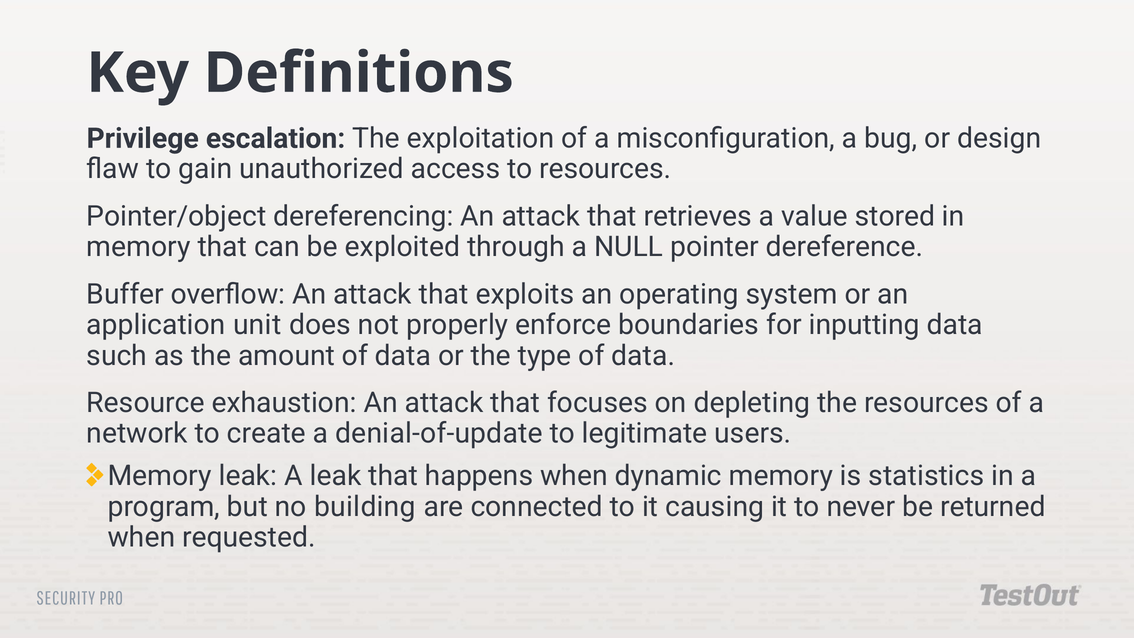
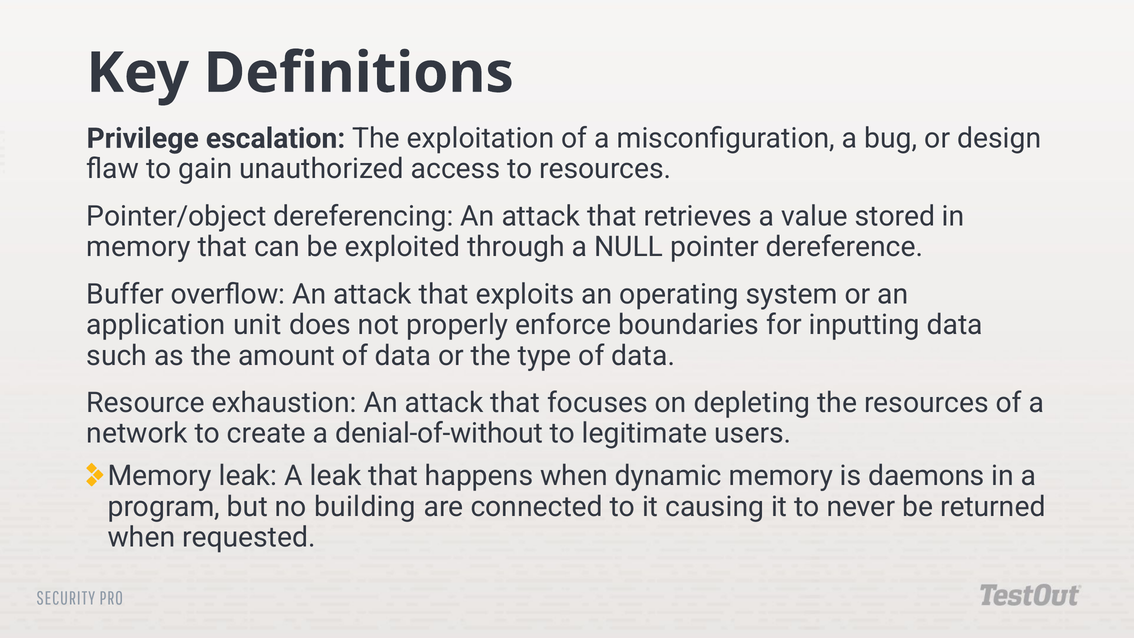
denial-of-update: denial-of-update -> denial-of-without
statistics: statistics -> daemons
